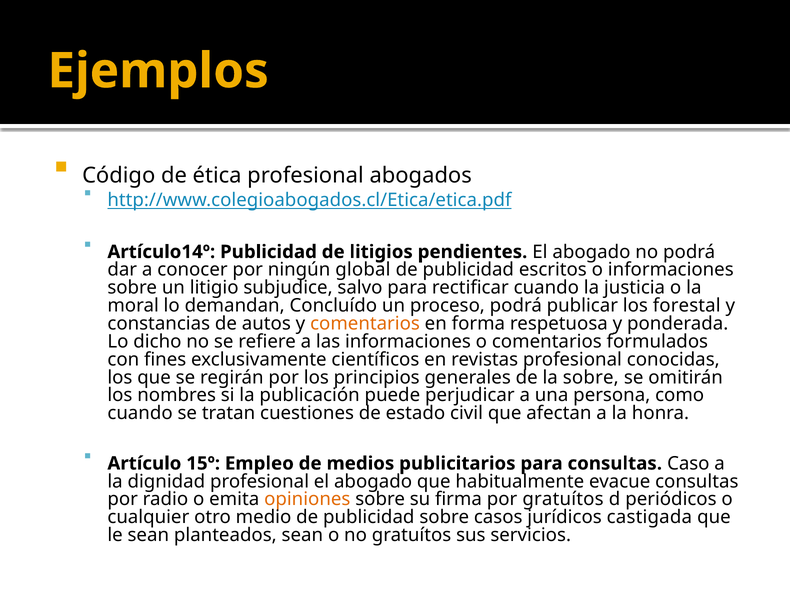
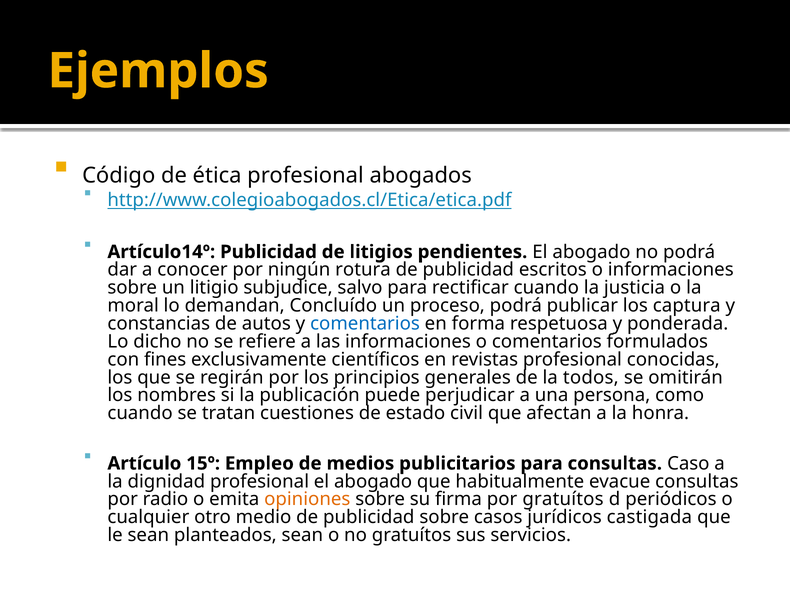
global: global -> rotura
forestal: forestal -> captura
comentarios at (365, 323) colour: orange -> blue
la sobre: sobre -> todos
